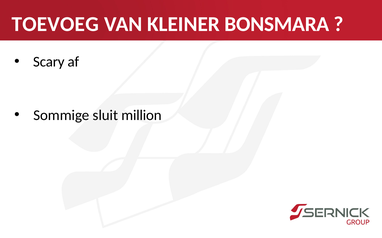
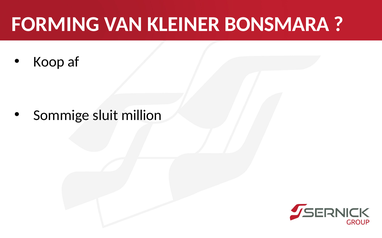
TOEVOEG: TOEVOEG -> FORMING
Scary: Scary -> Koop
